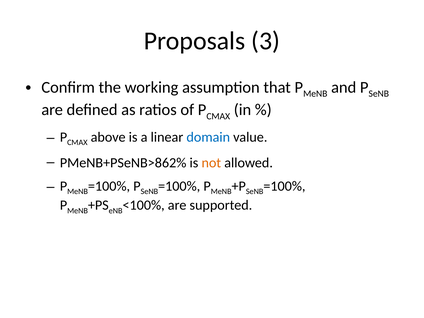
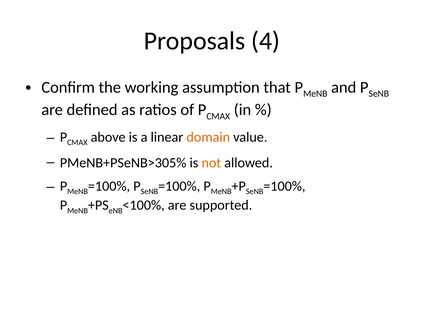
3: 3 -> 4
domain colour: blue -> orange
PMeNB+PSeNB>862%: PMeNB+PSeNB>862% -> PMeNB+PSeNB>305%
